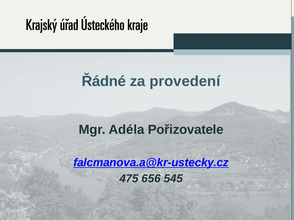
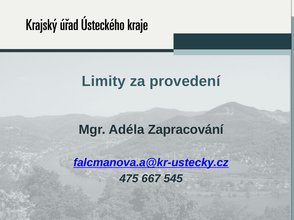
Řádné: Řádné -> Limity
Pořizovatele: Pořizovatele -> Zapracování
656: 656 -> 667
